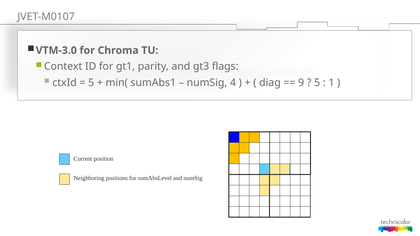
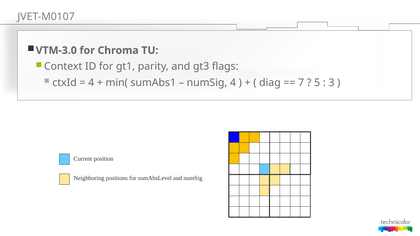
5 at (91, 83): 5 -> 4
9: 9 -> 7
1: 1 -> 3
